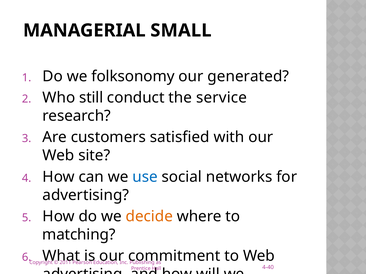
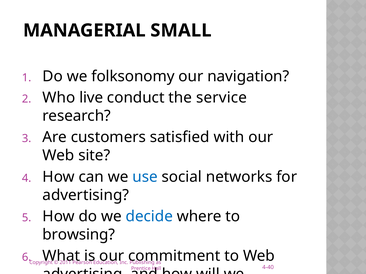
generated: generated -> navigation
still: still -> live
decide colour: orange -> blue
matching: matching -> browsing
